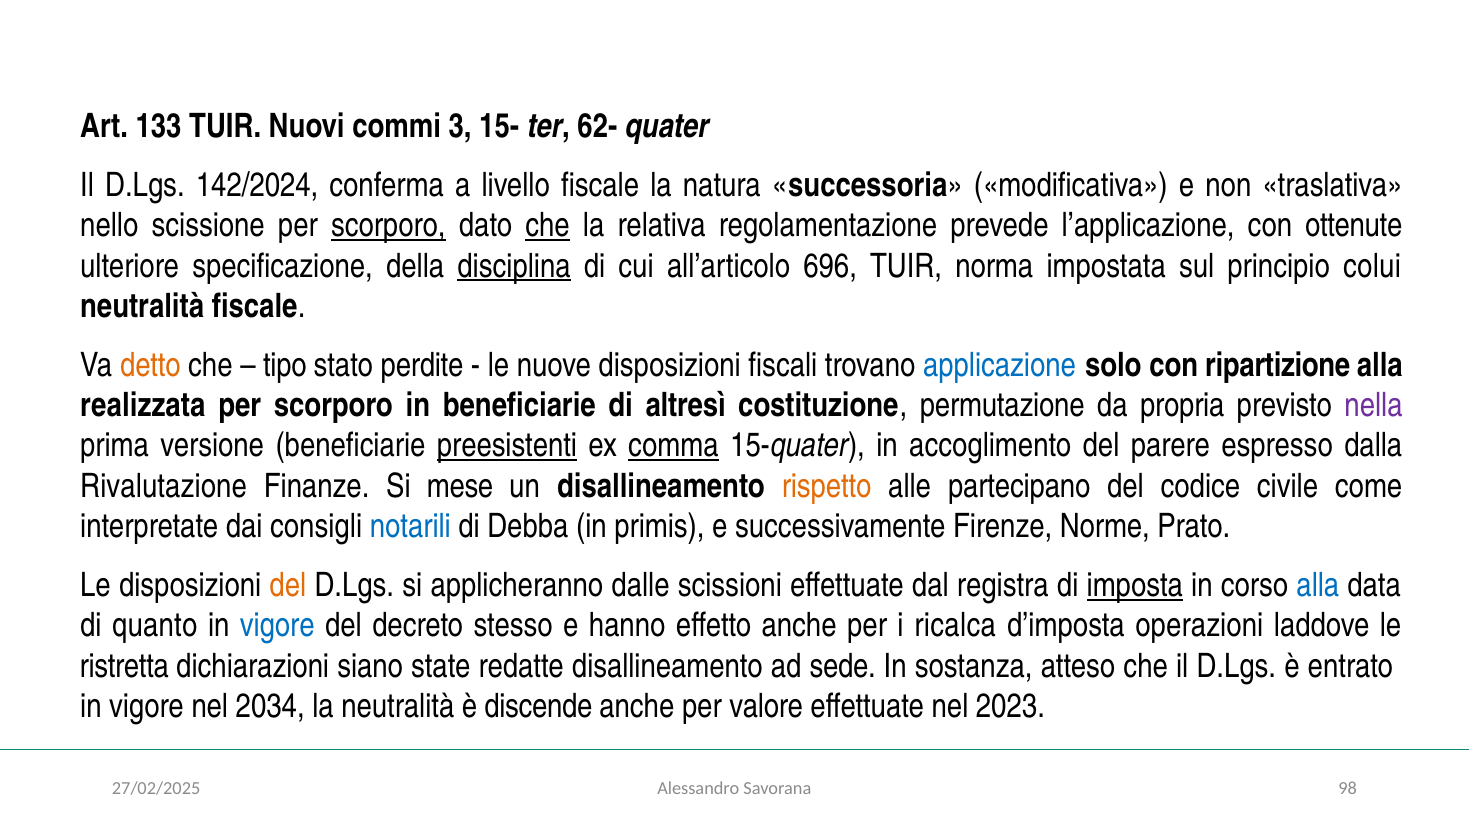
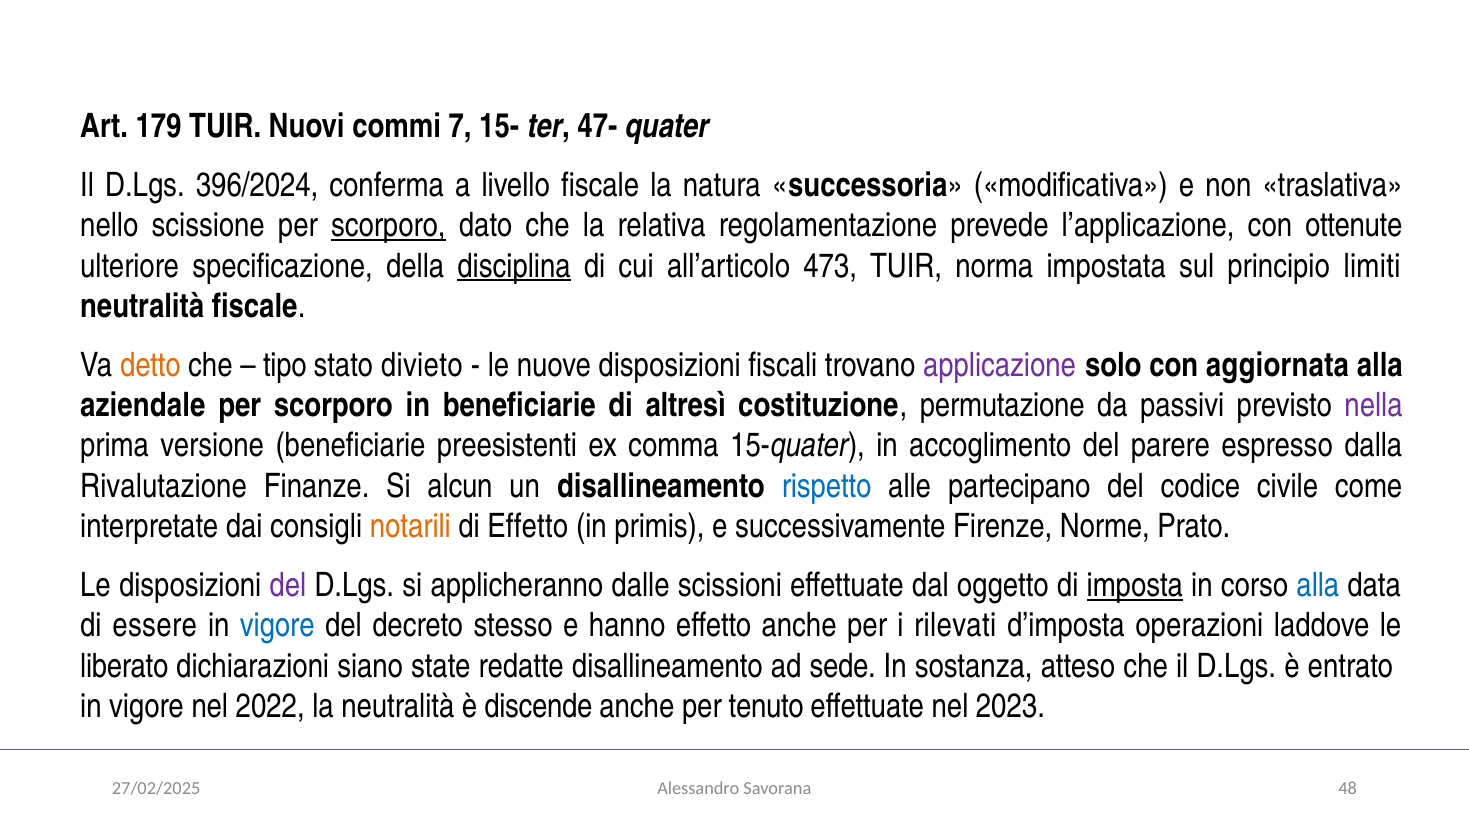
133: 133 -> 179
3: 3 -> 7
62-: 62- -> 47-
142/2024: 142/2024 -> 396/2024
che at (548, 226) underline: present -> none
696: 696 -> 473
colui: colui -> limiti
perdite: perdite -> divieto
applicazione colour: blue -> purple
ripartizione: ripartizione -> aggiornata
realizzata: realizzata -> aziendale
propria: propria -> passivi
preesistenti underline: present -> none
comma underline: present -> none
mese: mese -> alcun
rispetto colour: orange -> blue
notarili colour: blue -> orange
di Debba: Debba -> Effetto
del at (288, 585) colour: orange -> purple
registra: registra -> oggetto
quanto: quanto -> essere
ricalca: ricalca -> rilevati
ristretta: ristretta -> liberato
2034: 2034 -> 2022
valore: valore -> tenuto
98: 98 -> 48
